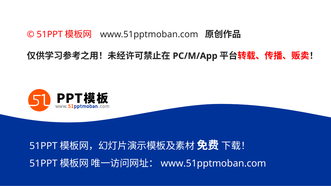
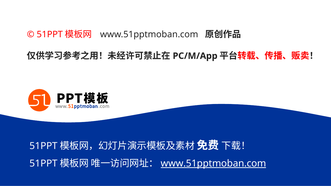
www.51pptmoban.com at (213, 164) underline: none -> present
